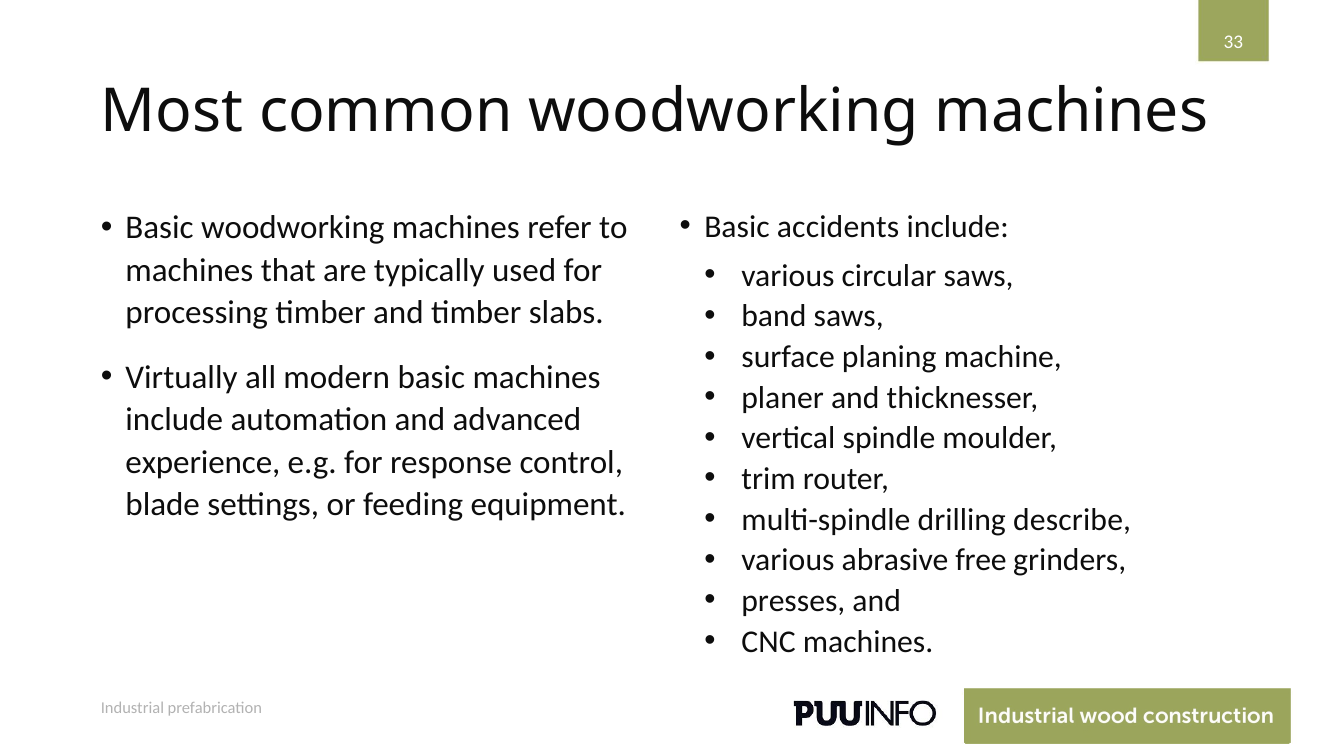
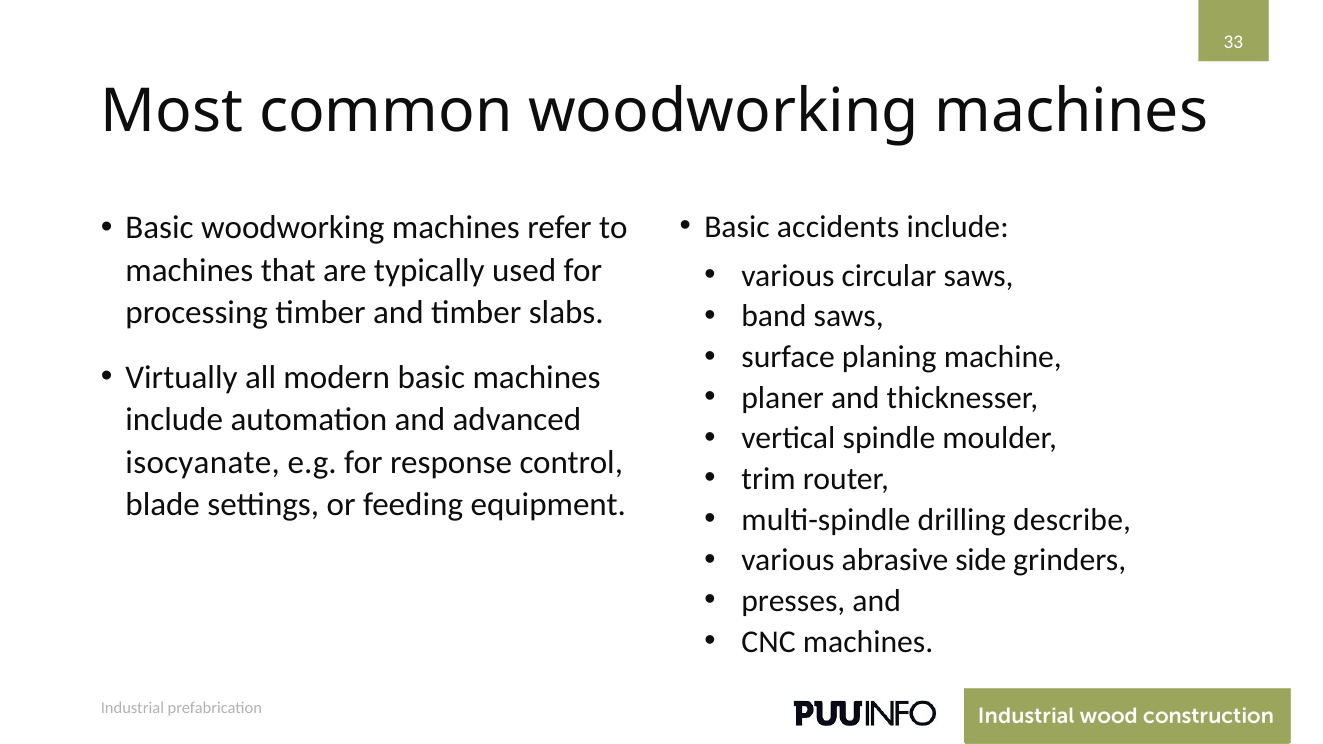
experience: experience -> isocyanate
free: free -> side
